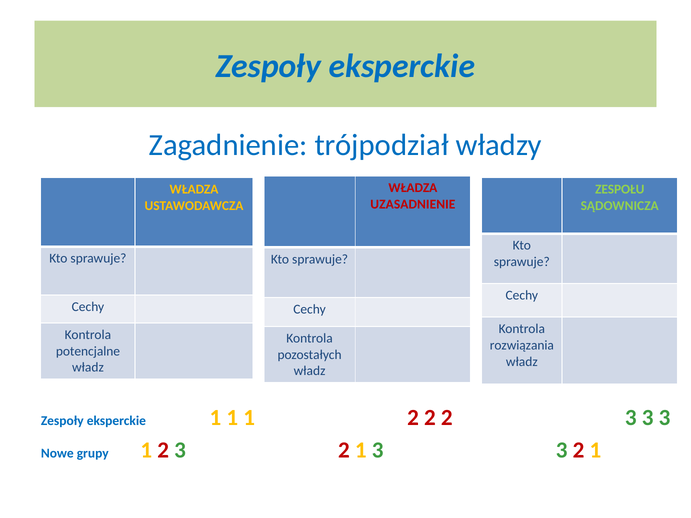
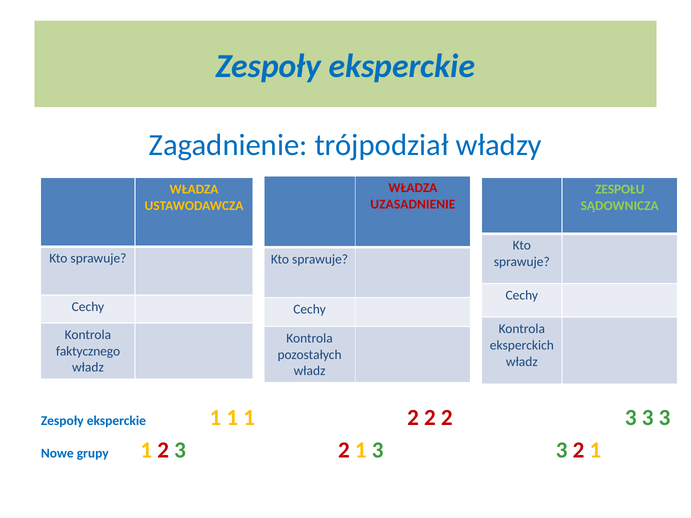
rozwiązania: rozwiązania -> eksperckich
potencjalne: potencjalne -> faktycznego
